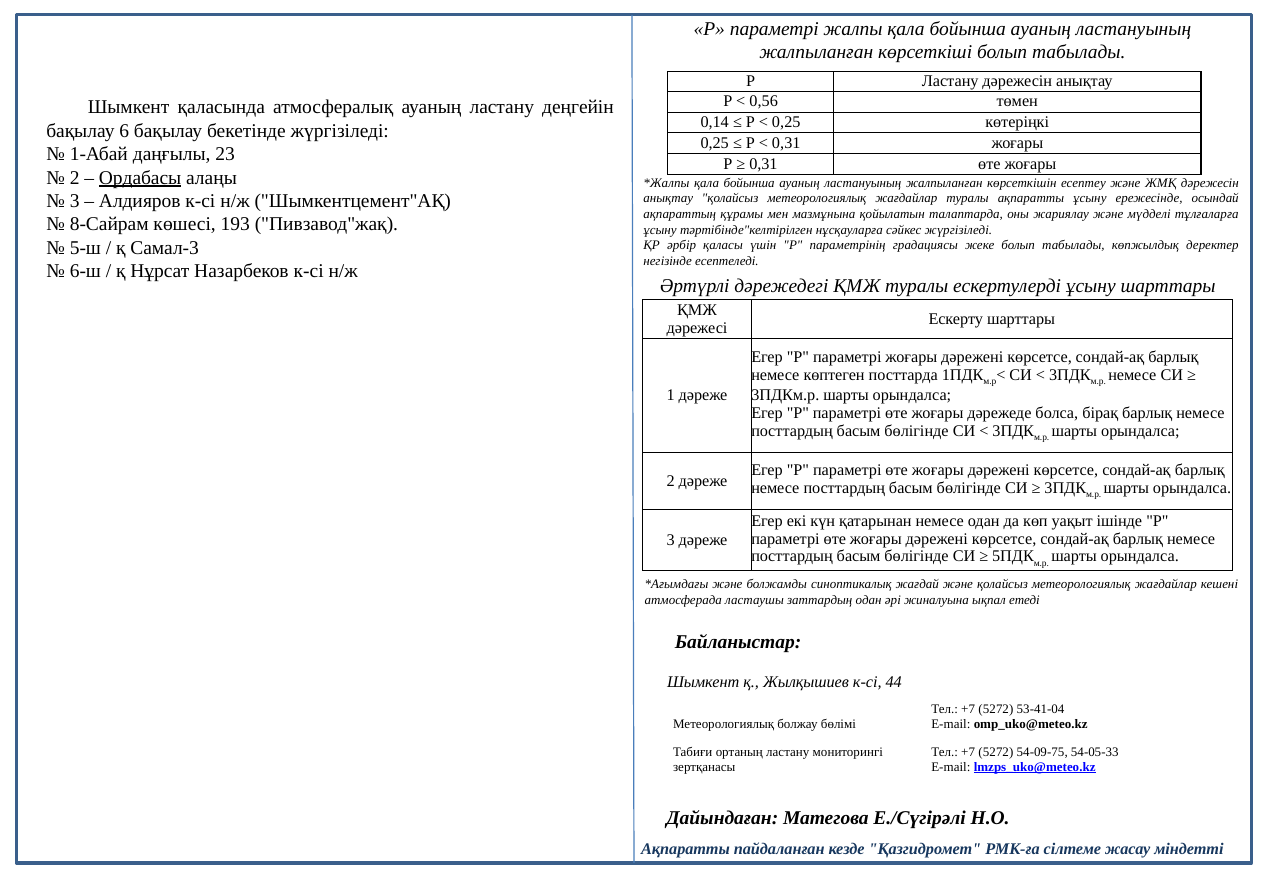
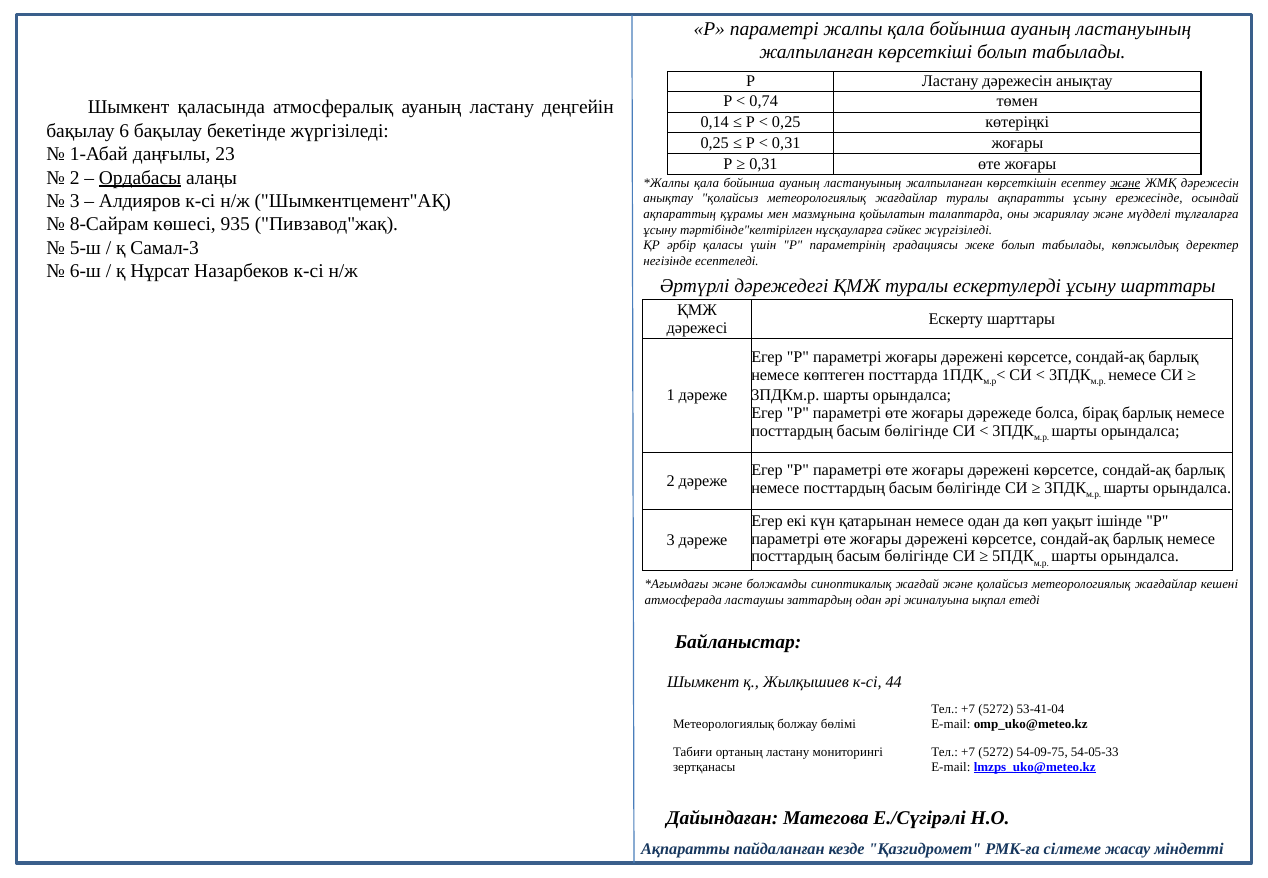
0,56: 0,56 -> 0,74
және at (1125, 183) underline: none -> present
193: 193 -> 935
